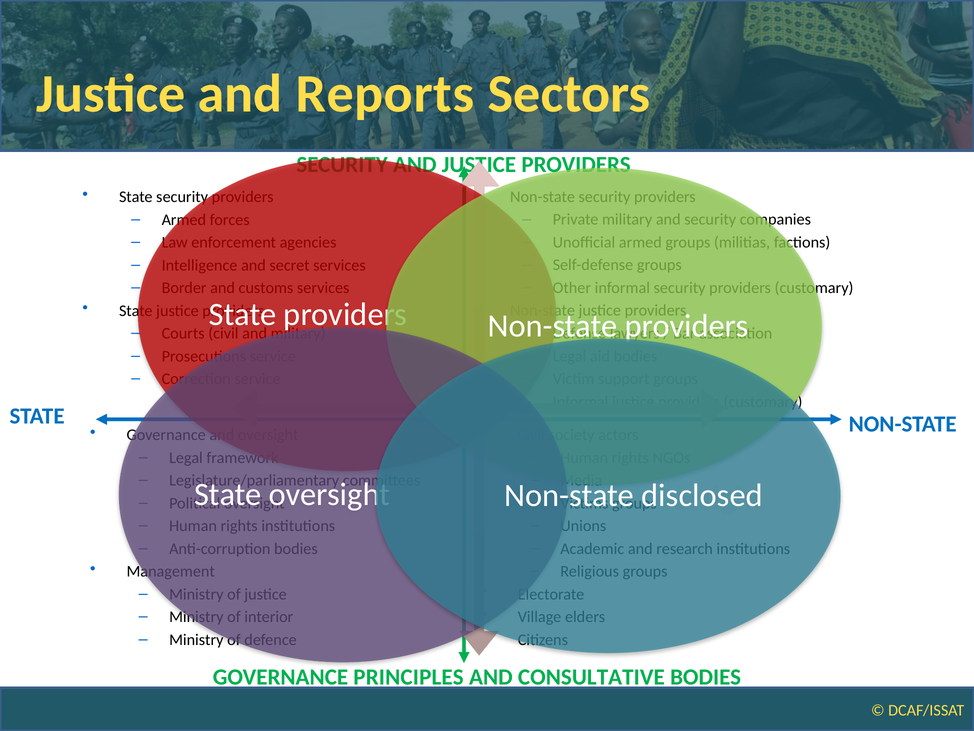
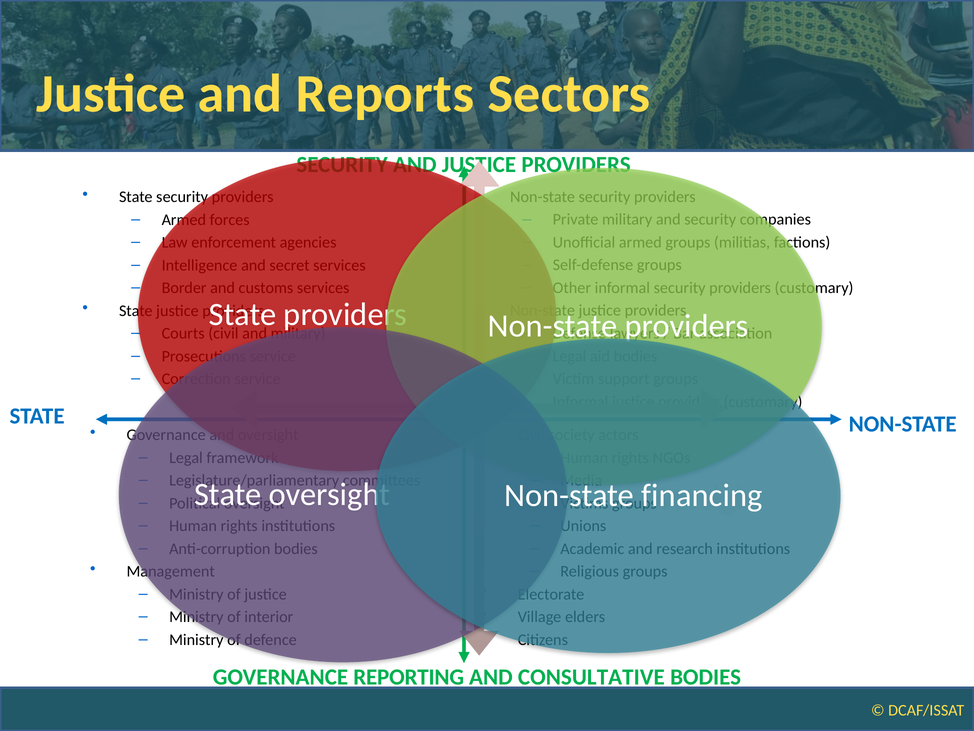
disclosed: disclosed -> financing
PRINCIPLES: PRINCIPLES -> REPORTING
